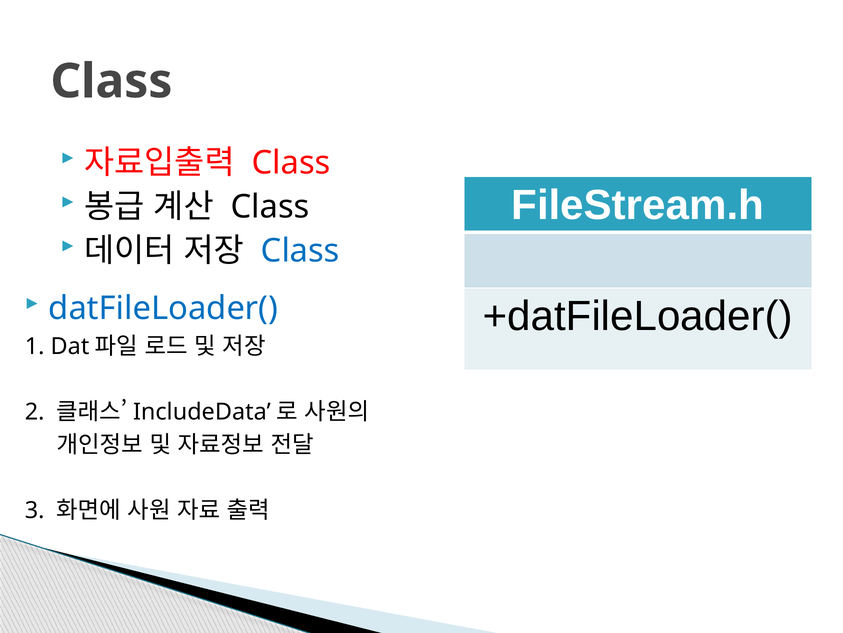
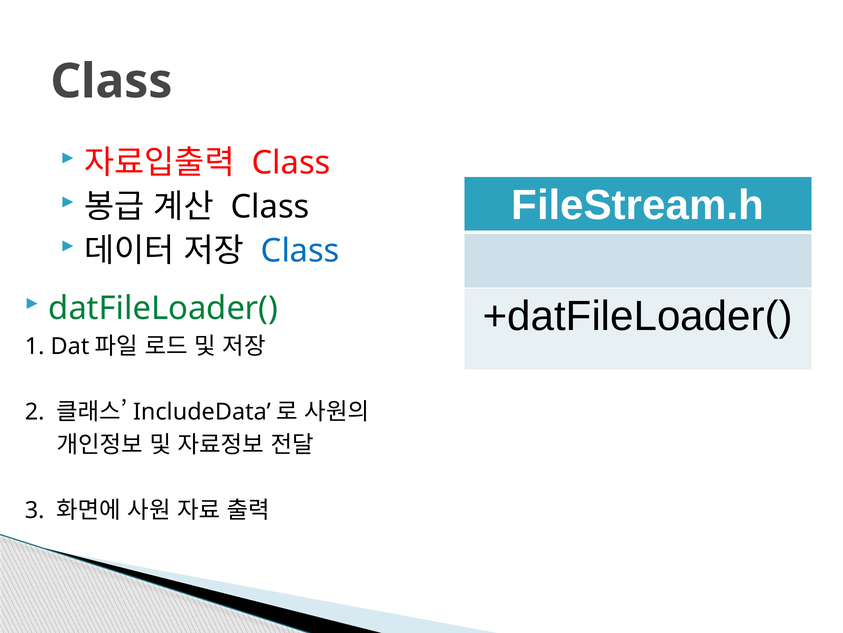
datFileLoader( colour: blue -> green
